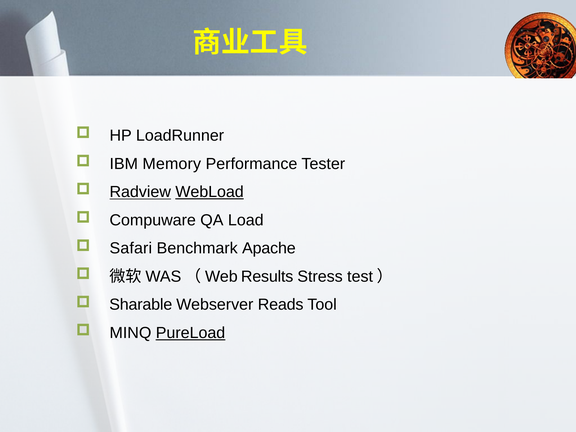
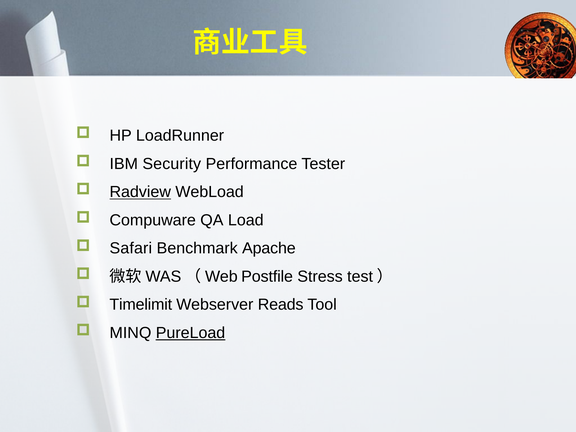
Memory: Memory -> Security
WebLoad underline: present -> none
Results: Results -> Postfile
Sharable: Sharable -> Timelimit
